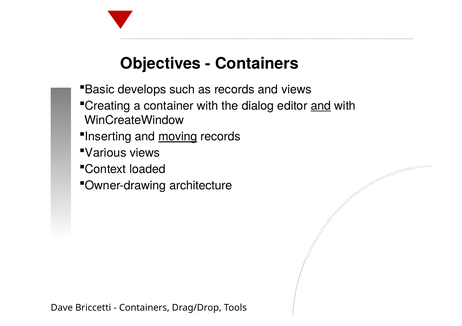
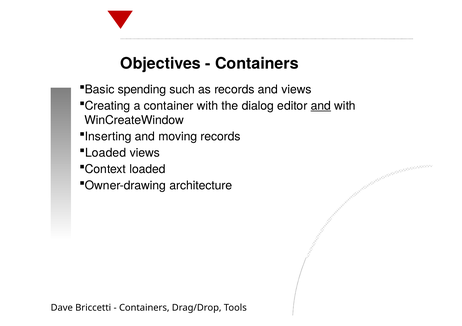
develops: develops -> spending
moving underline: present -> none
Various at (106, 153): Various -> Loaded
